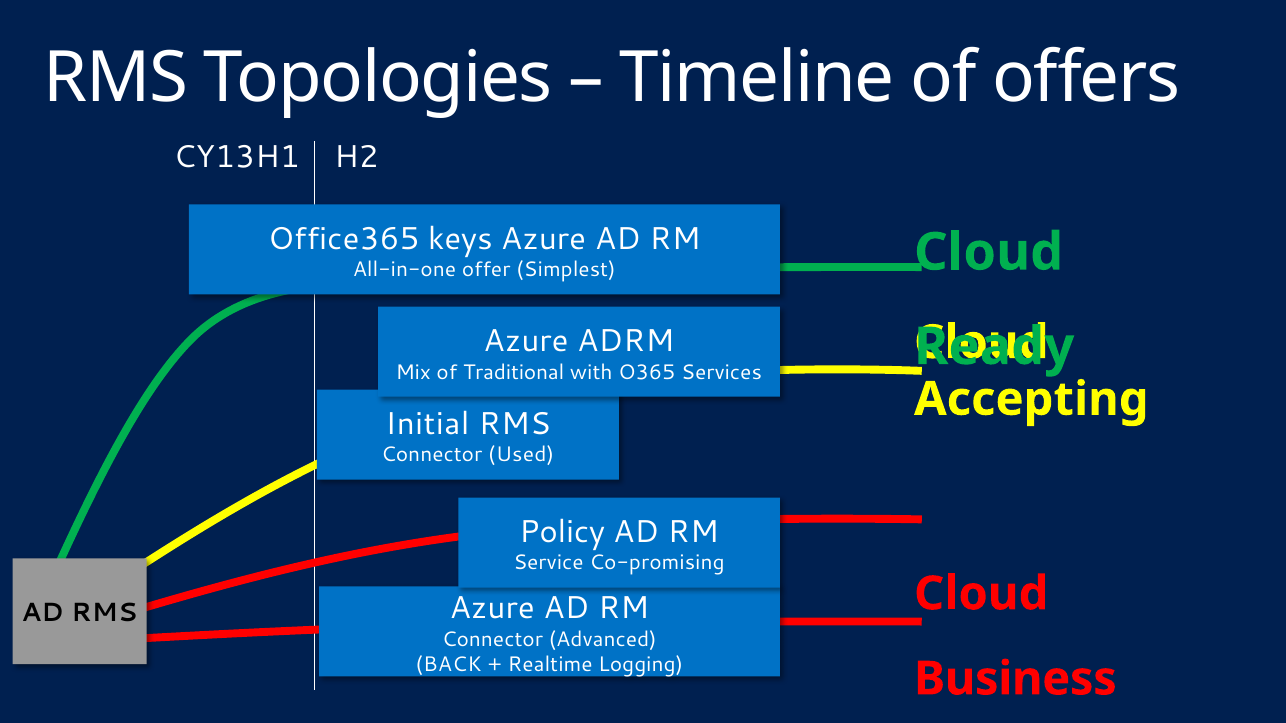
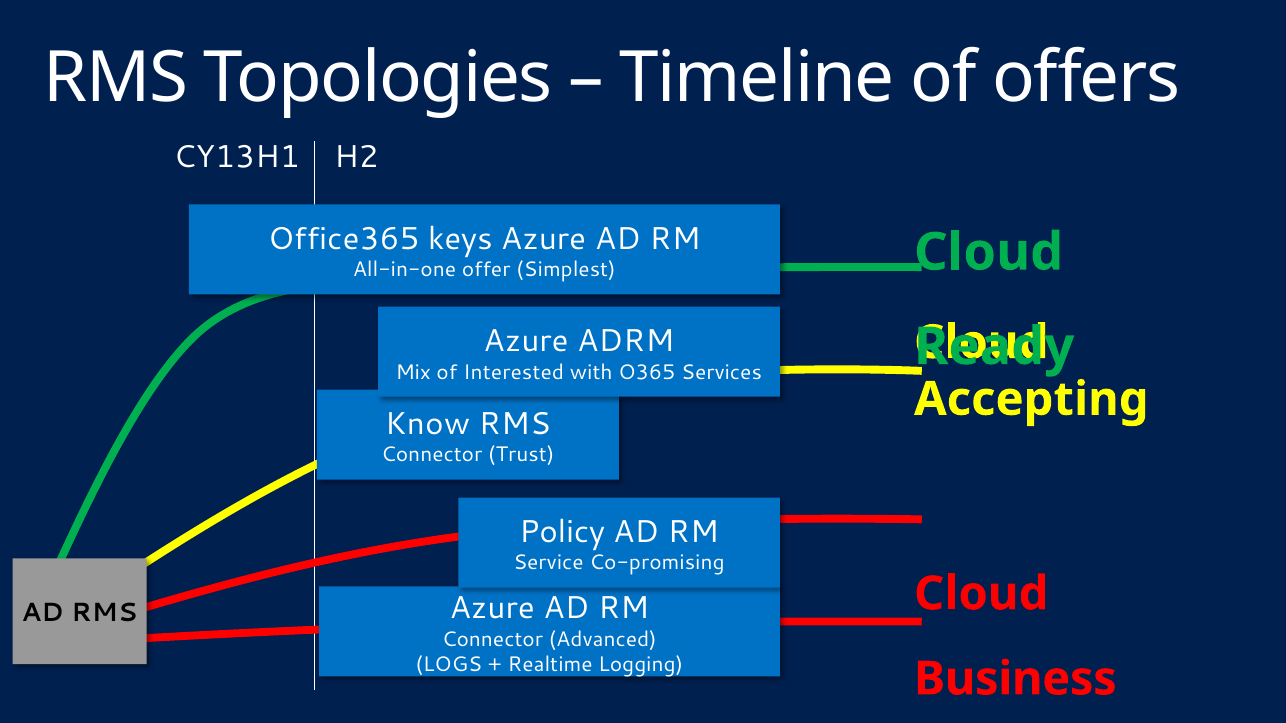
Traditional: Traditional -> Interested
Initial: Initial -> Know
Used: Used -> Trust
BACK: BACK -> LOGS
